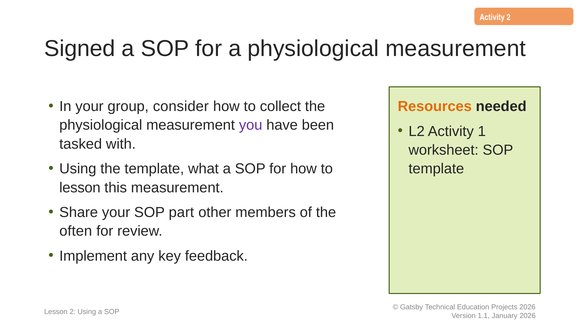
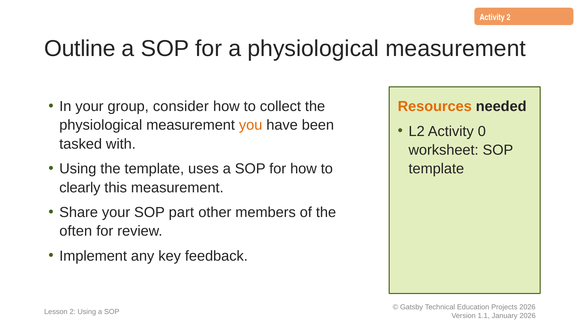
Signed: Signed -> Outline
you colour: purple -> orange
1: 1 -> 0
what: what -> uses
lesson at (80, 188): lesson -> clearly
